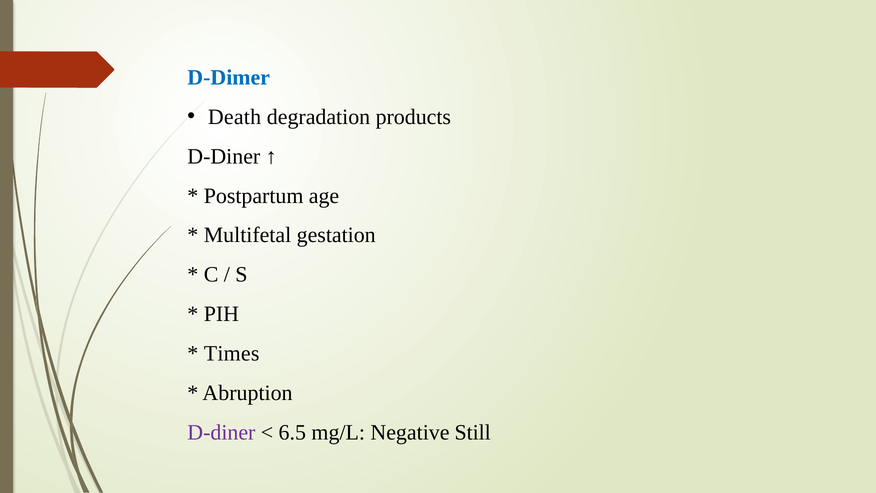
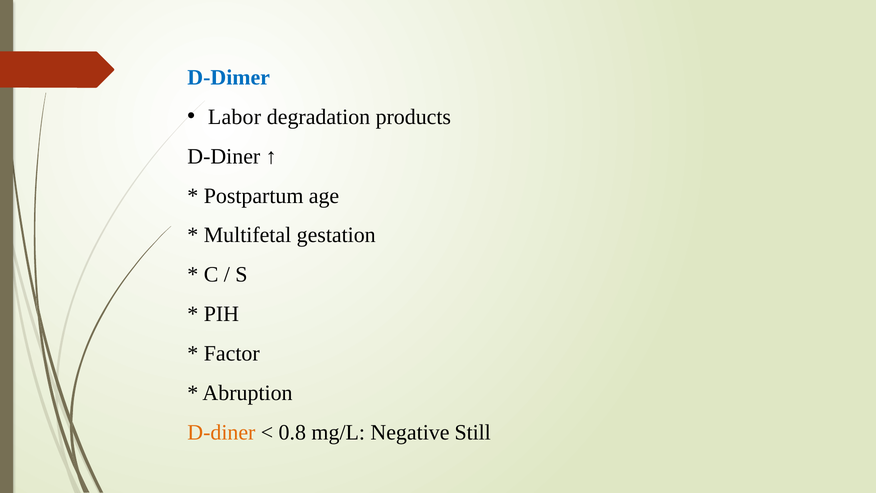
Death: Death -> Labor
Times: Times -> Factor
D-diner at (221, 432) colour: purple -> orange
6.5: 6.5 -> 0.8
